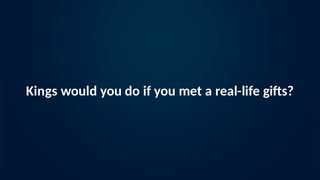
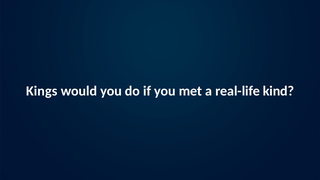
gifts: gifts -> kind
